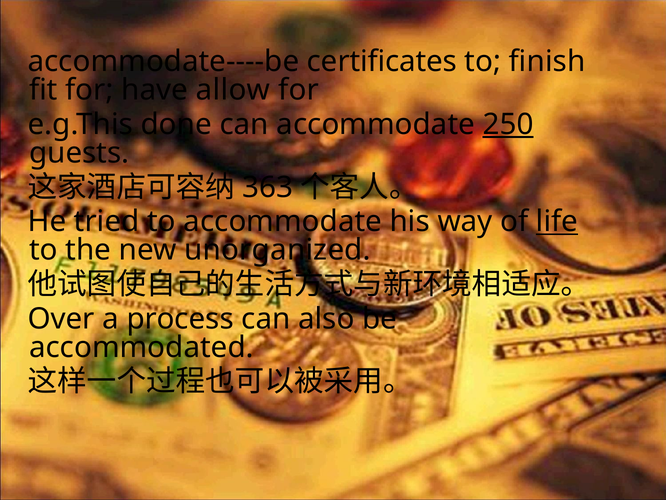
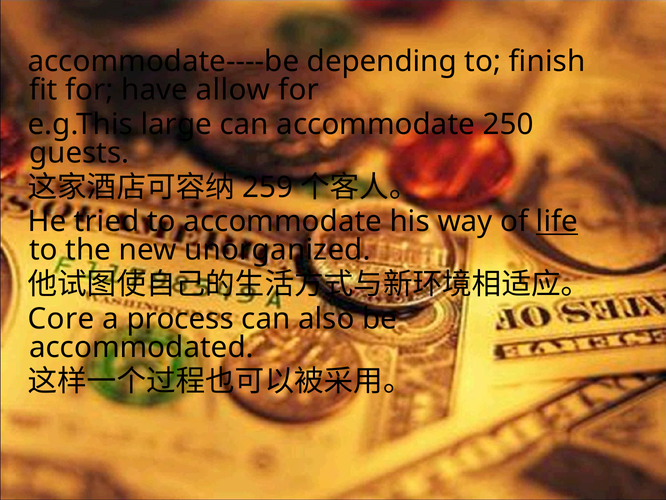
certificates: certificates -> depending
done: done -> large
250 underline: present -> none
363: 363 -> 259
Over: Over -> Core
